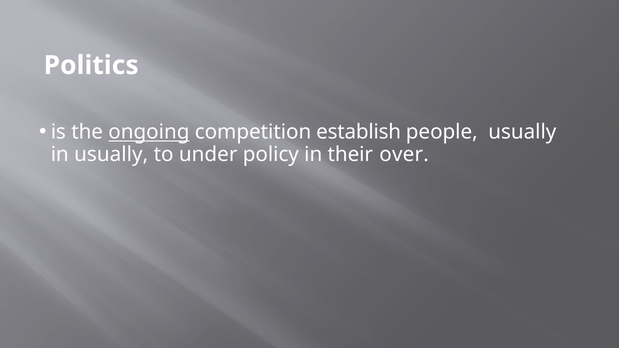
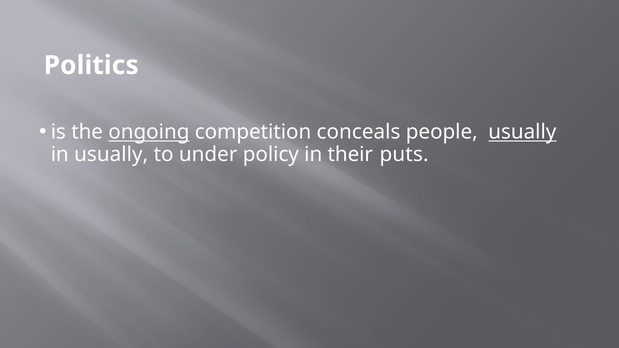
establish: establish -> conceals
usually at (522, 132) underline: none -> present
over: over -> puts
